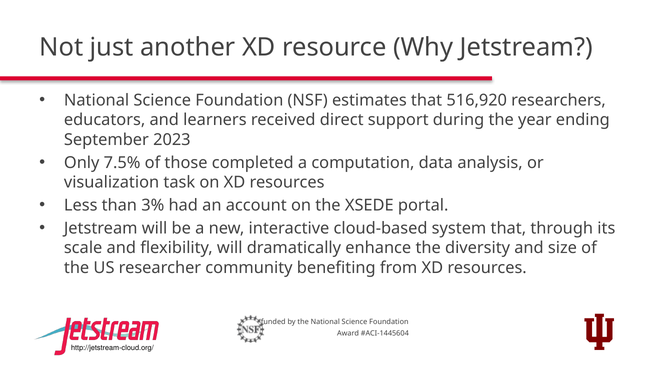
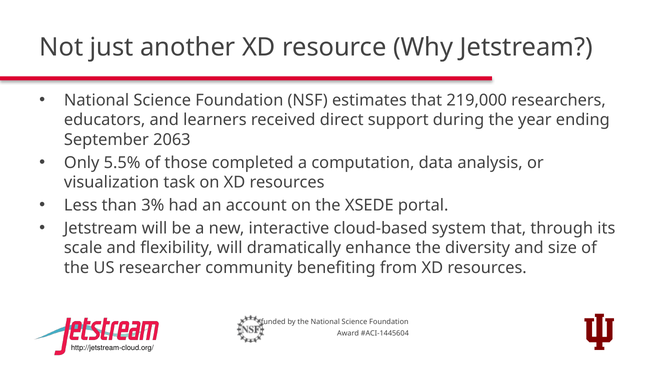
516,920: 516,920 -> 219,000
2023: 2023 -> 2063
7.5%: 7.5% -> 5.5%
